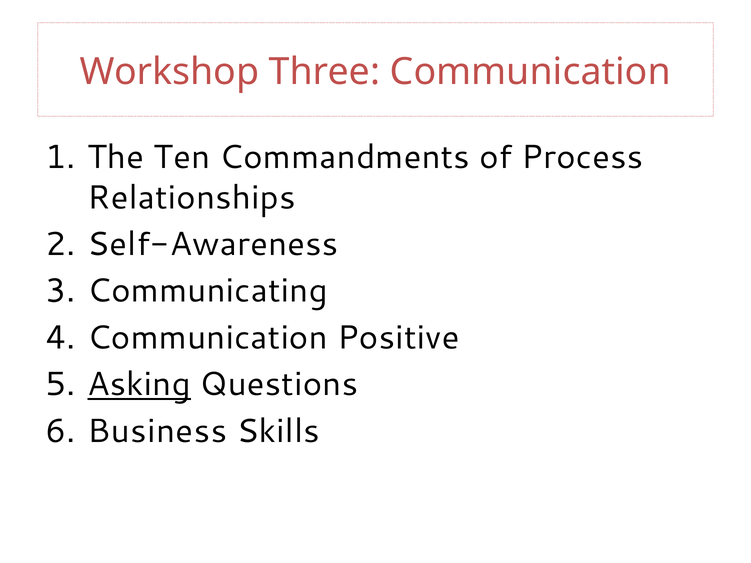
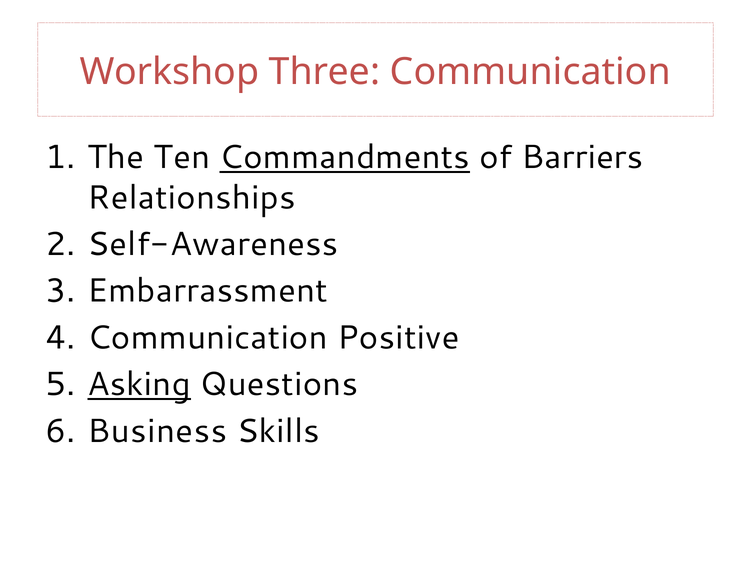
Commandments underline: none -> present
Process: Process -> Barriers
Communicating: Communicating -> Embarrassment
